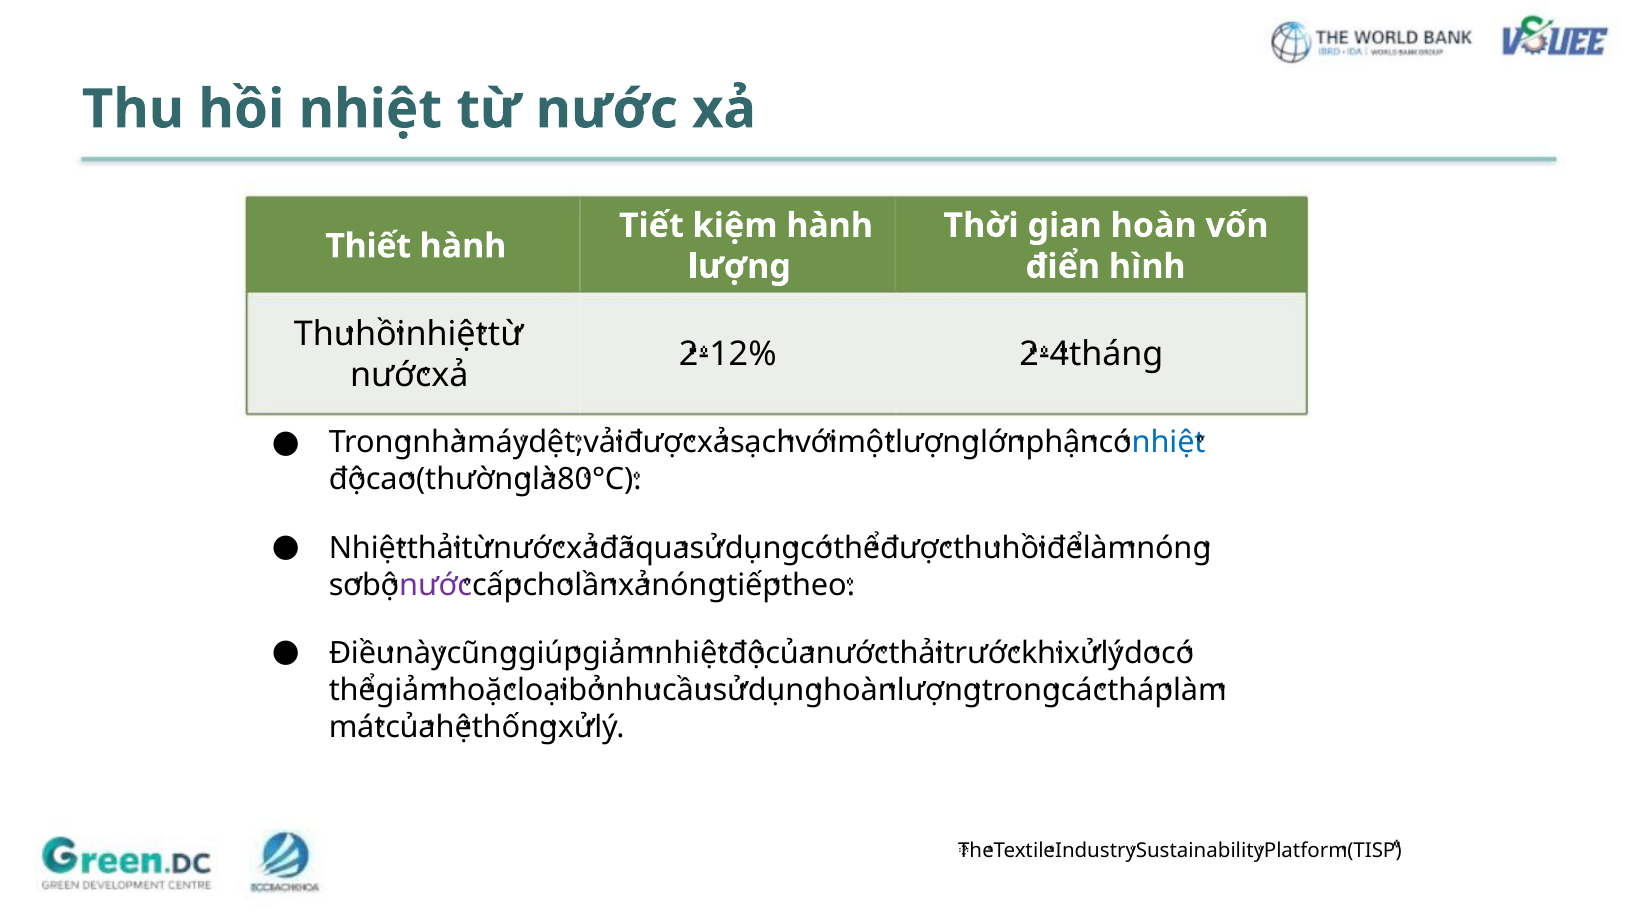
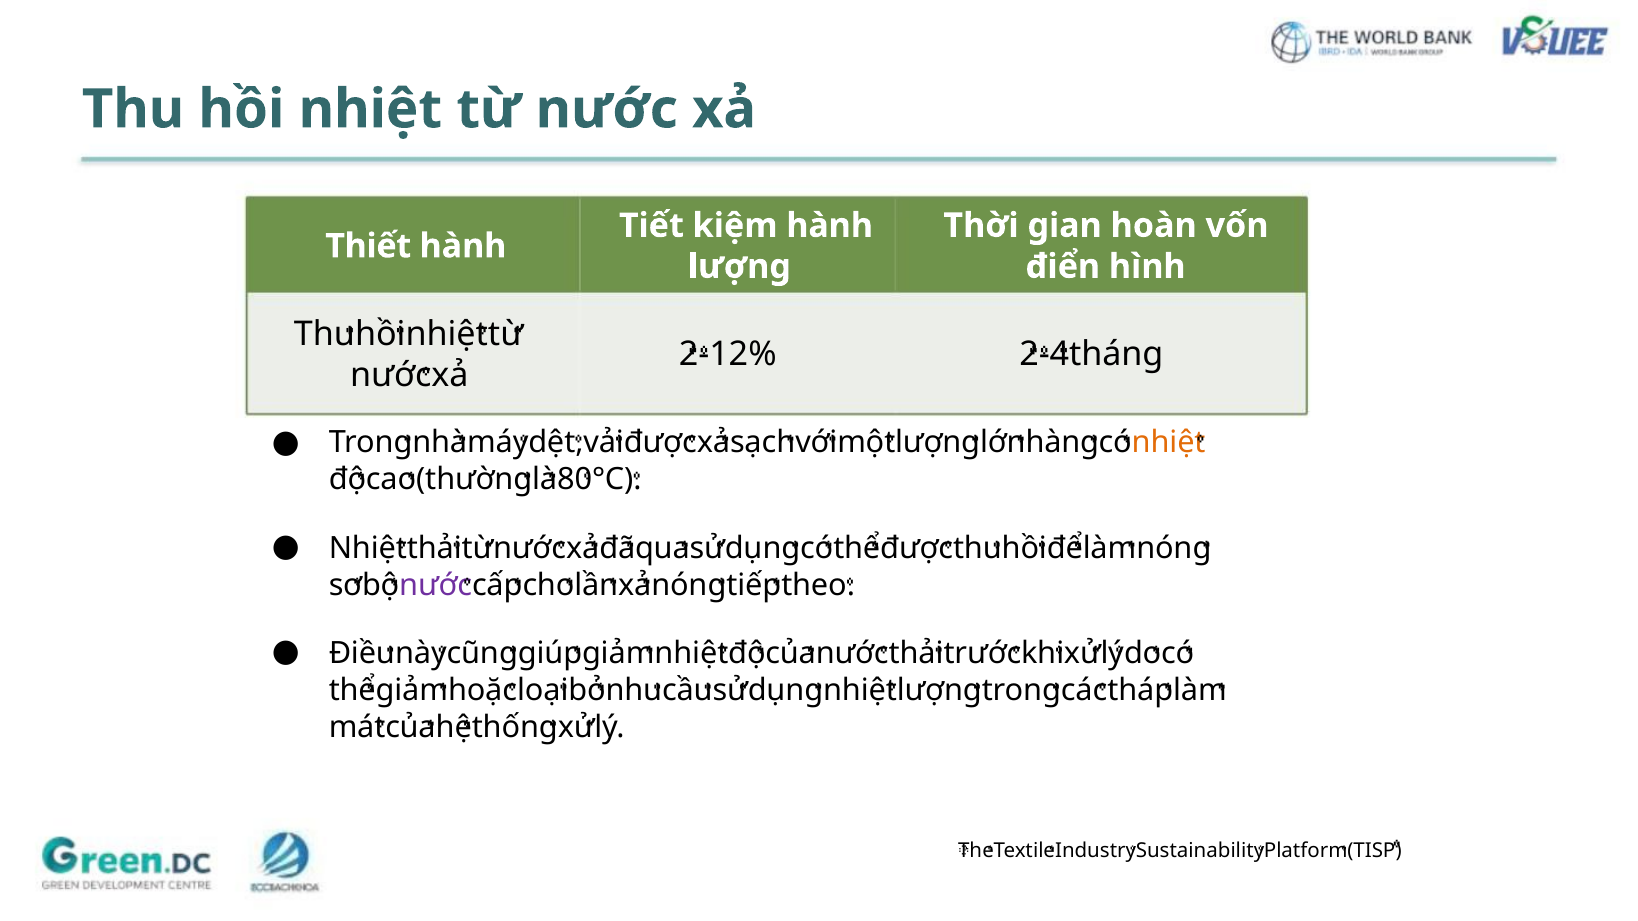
phận: phận -> hàng
nhiệt at (1169, 443) colour: blue -> orange
hoàn at (860, 691): hoàn -> nhiệt
